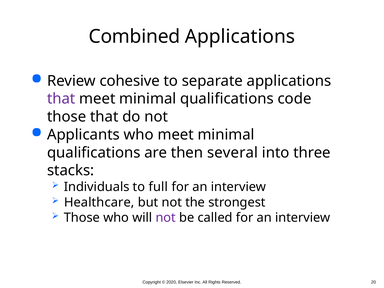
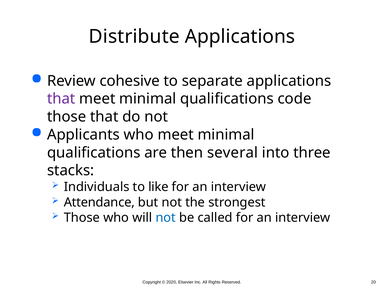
Combined: Combined -> Distribute
full: full -> like
Healthcare: Healthcare -> Attendance
not at (166, 218) colour: purple -> blue
